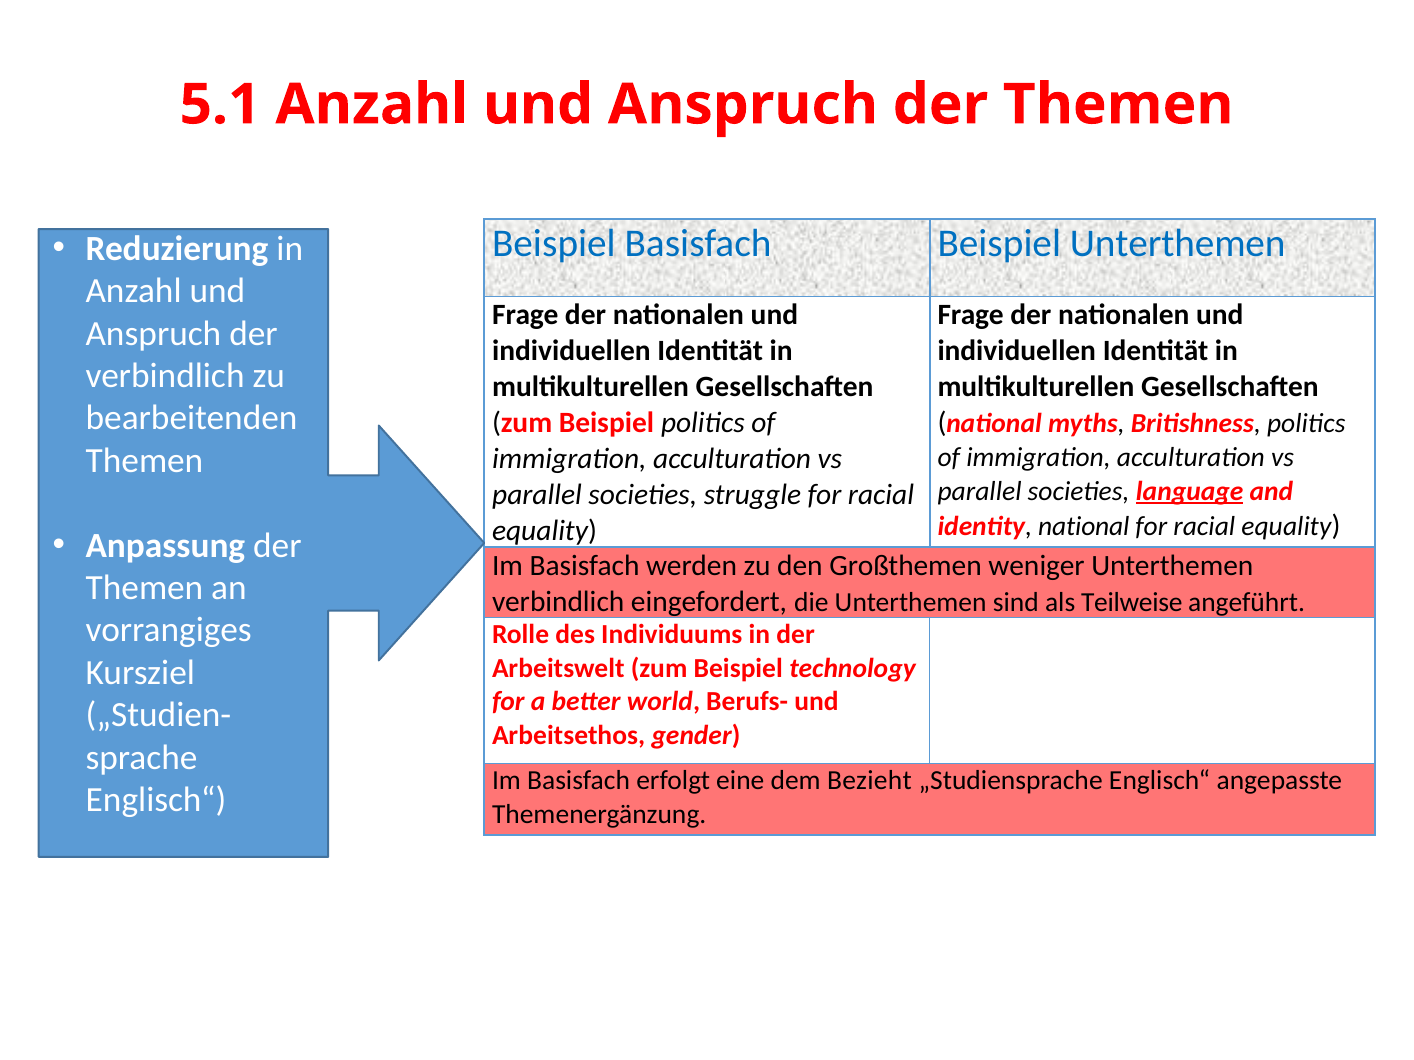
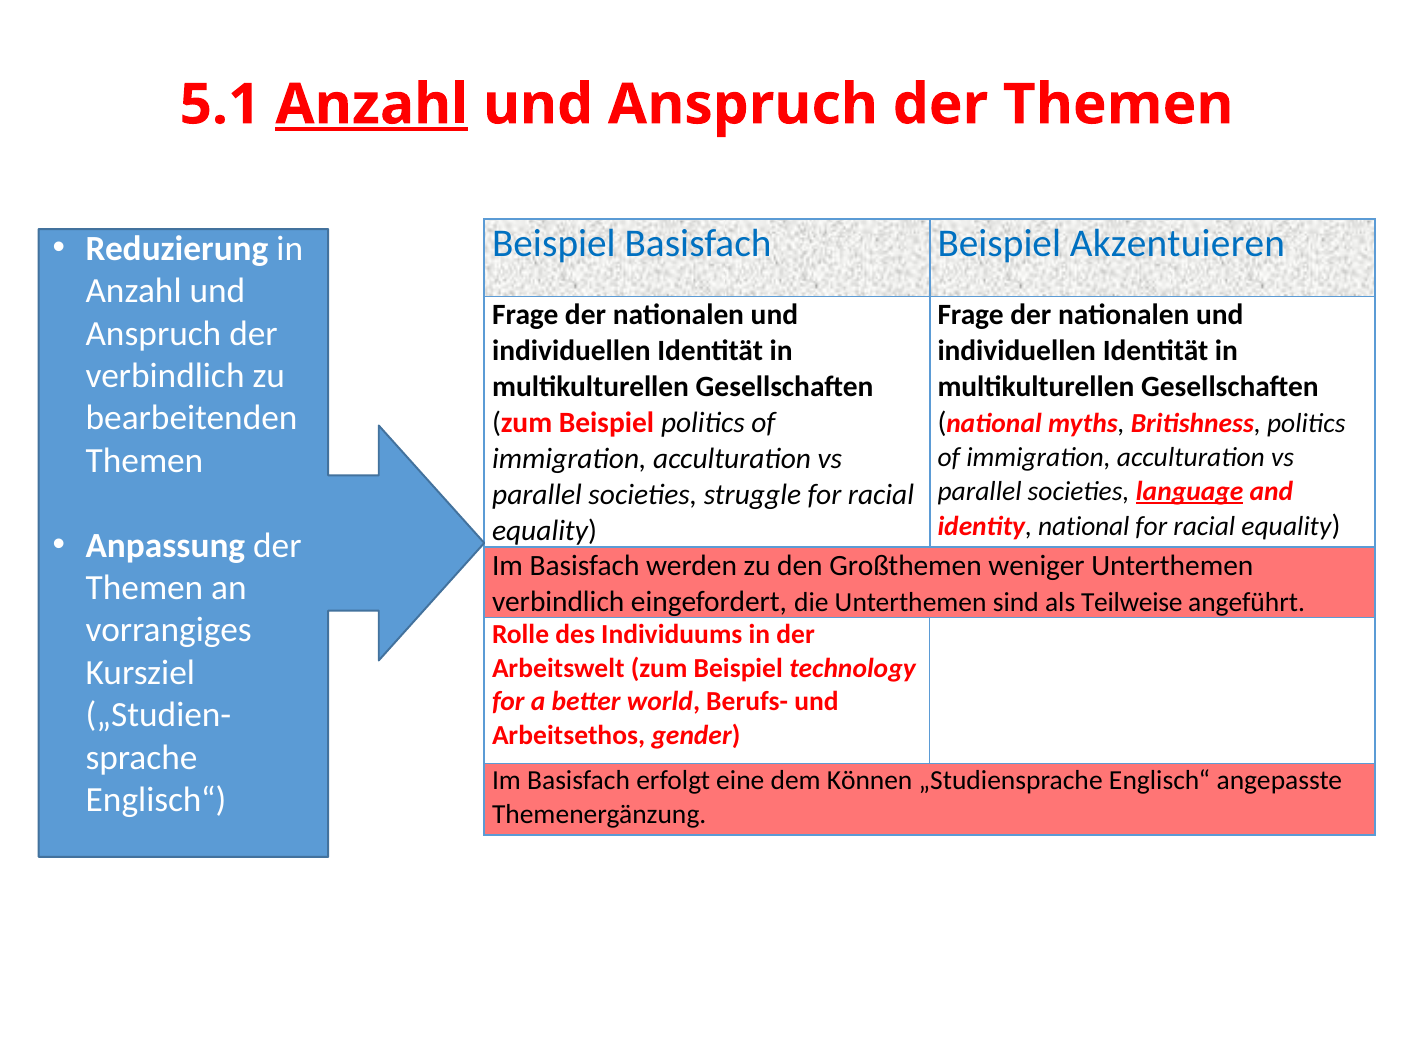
Anzahl at (372, 105) underline: none -> present
Beispiel Unterthemen: Unterthemen -> Akzentuieren
Bezieht: Bezieht -> Können
